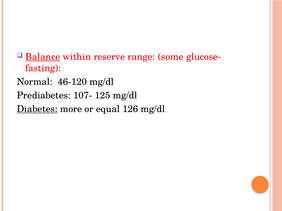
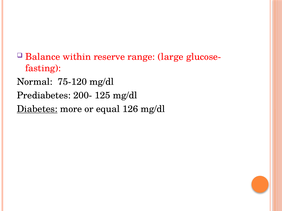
Balance underline: present -> none
some: some -> large
46-120: 46-120 -> 75-120
107-: 107- -> 200-
